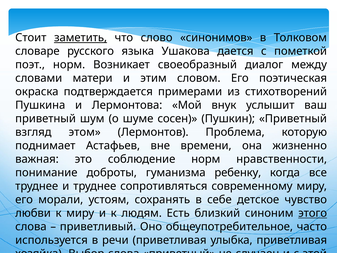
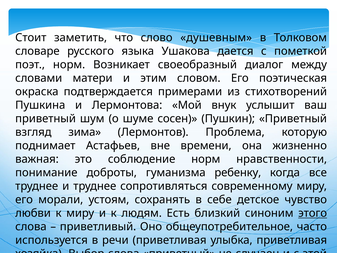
заметить underline: present -> none
синонимов: синонимов -> душевным
этом: этом -> зима
